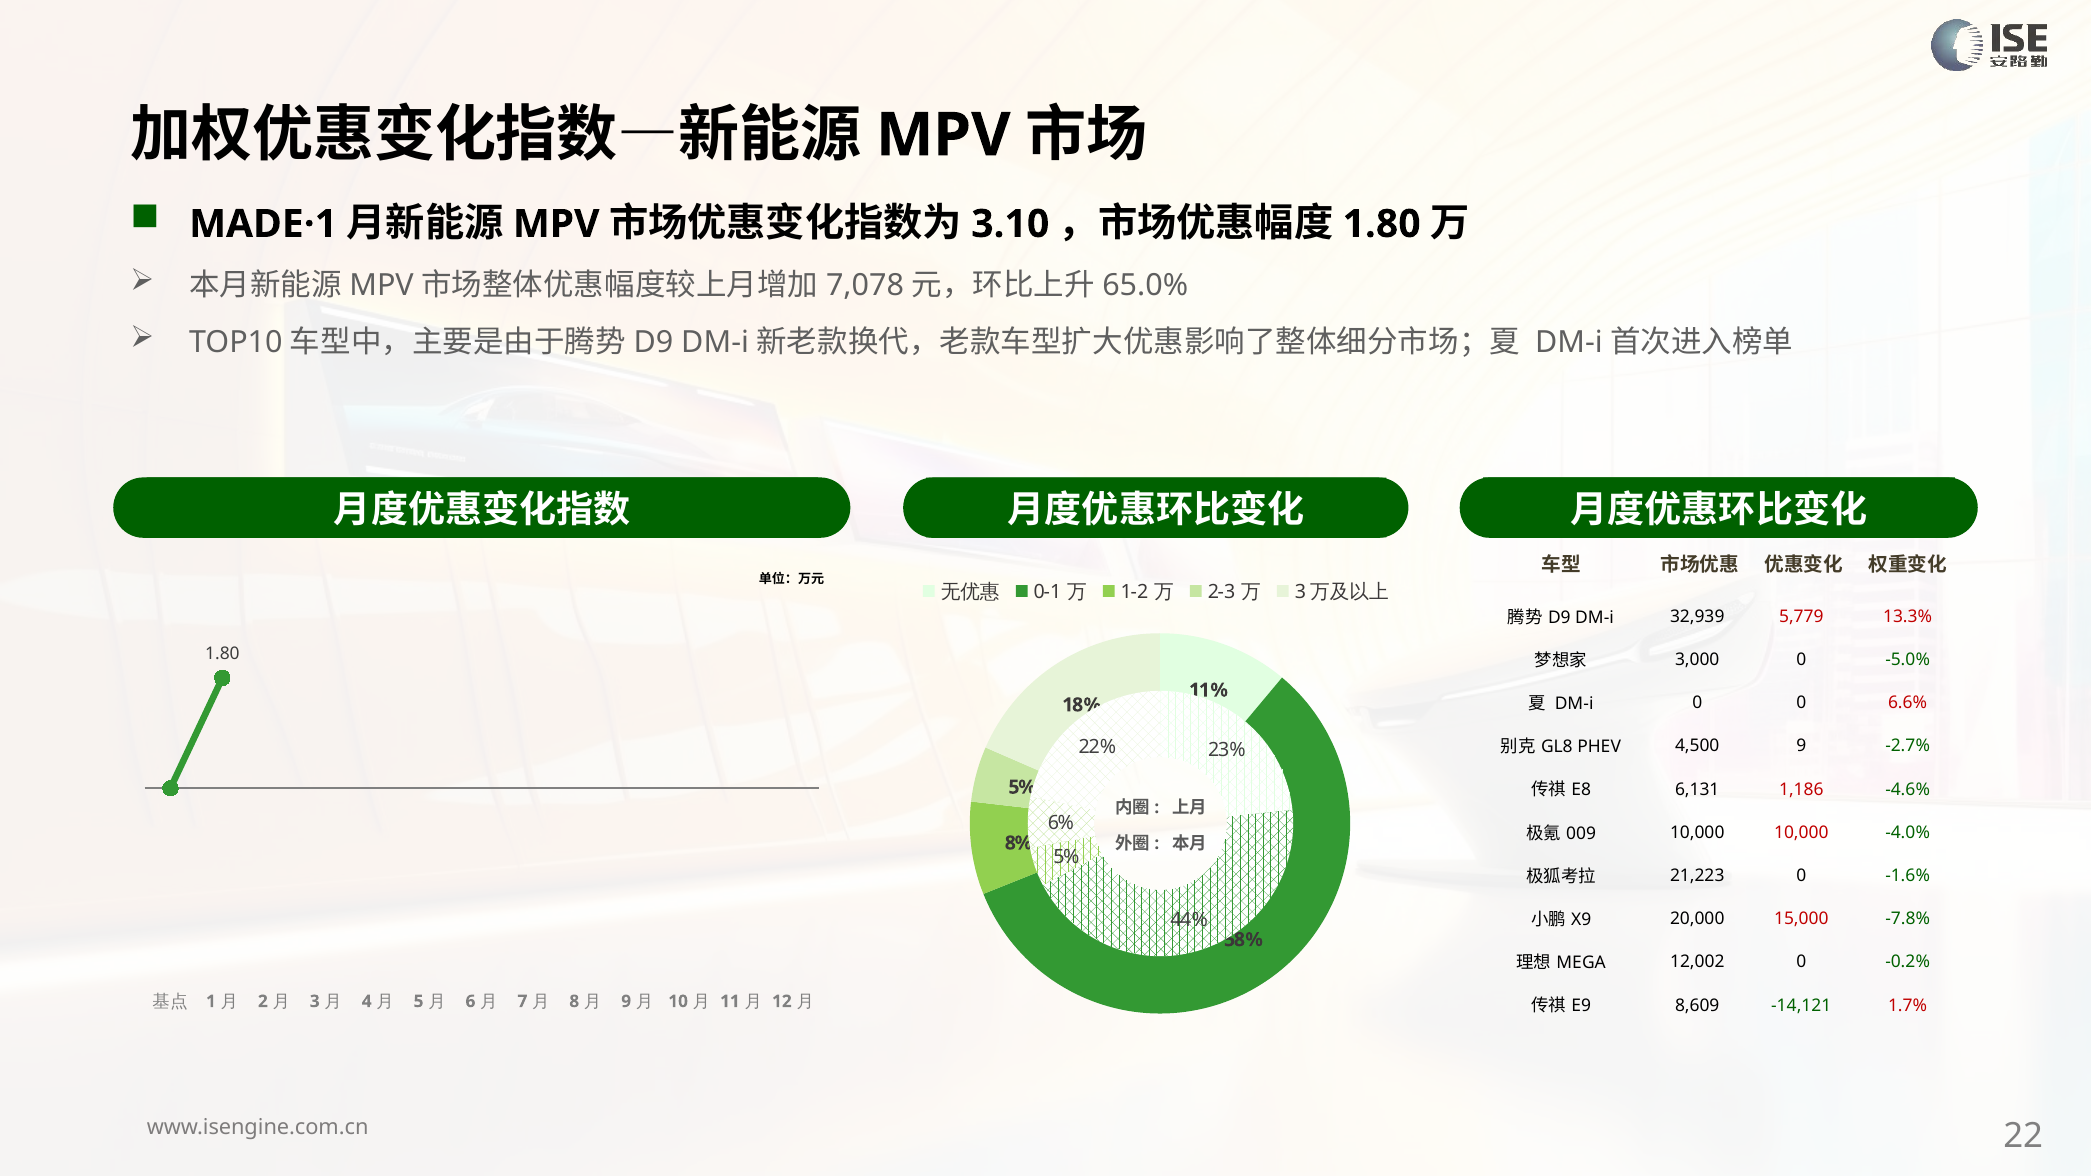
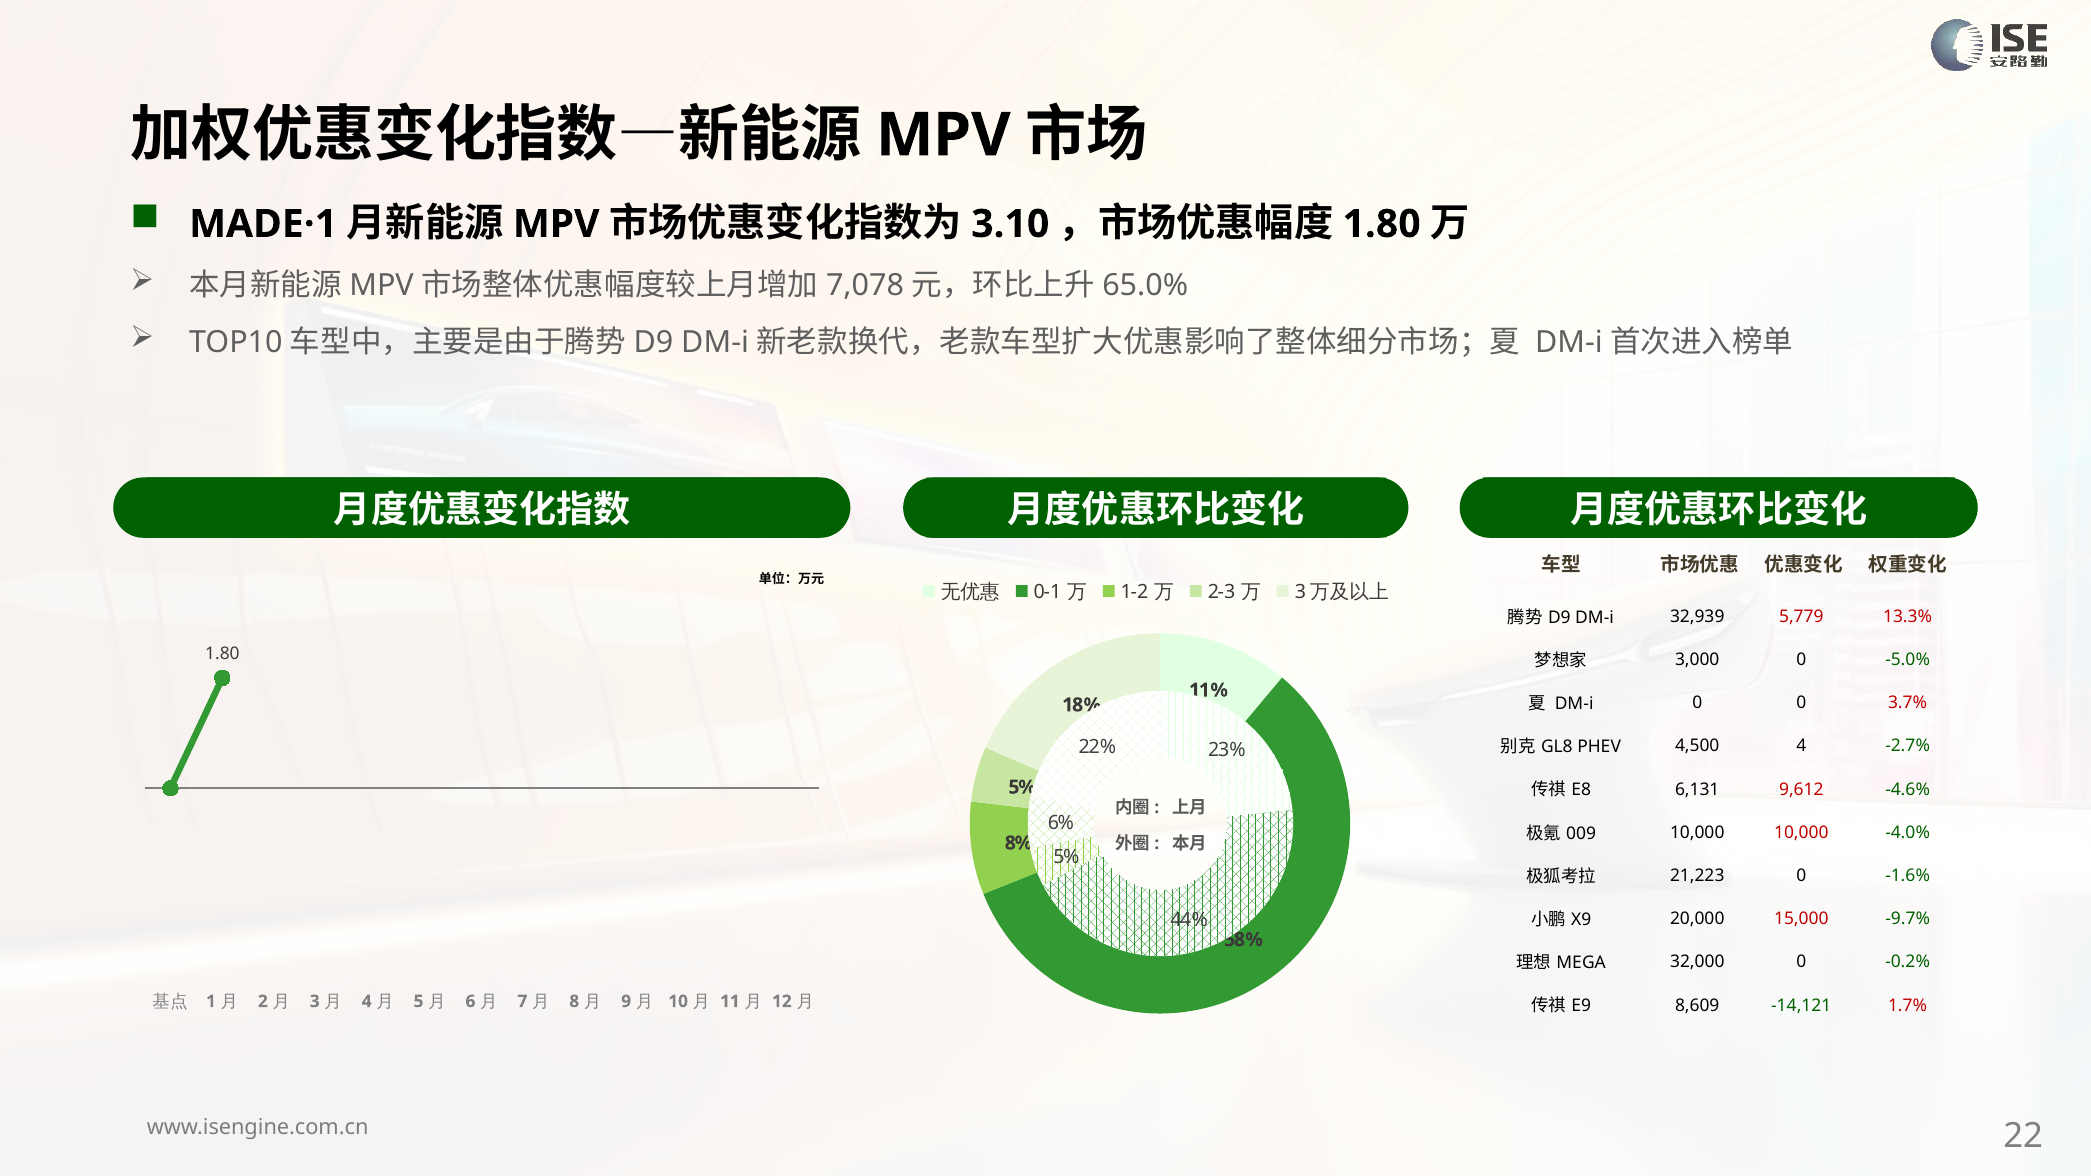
6.6%: 6.6% -> 3.7%
4,500 9: 9 -> 4
1,186: 1,186 -> 9,612
-7.8%: -7.8% -> -9.7%
12,002: 12,002 -> 32,000
